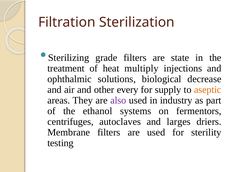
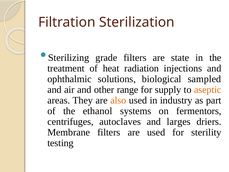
multiply: multiply -> radiation
decrease: decrease -> sampled
every: every -> range
also colour: purple -> orange
